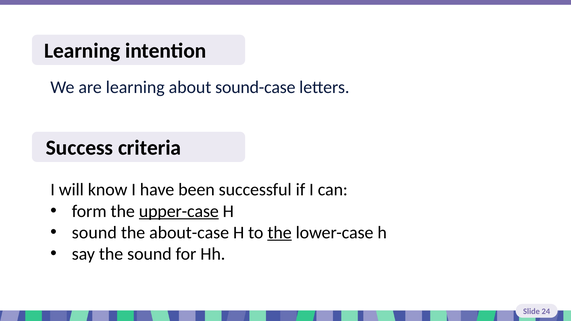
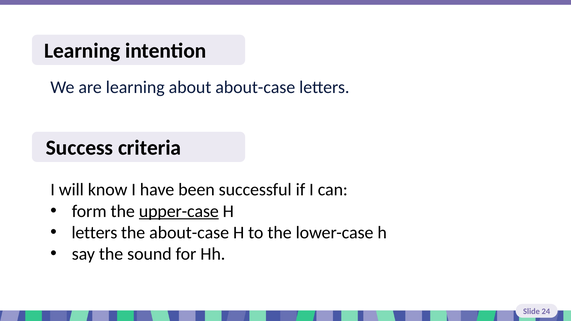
about sound-case: sound-case -> about-case
sound at (94, 233): sound -> letters
the at (280, 233) underline: present -> none
